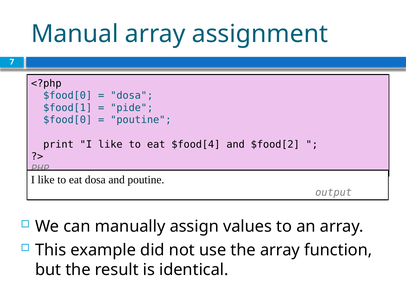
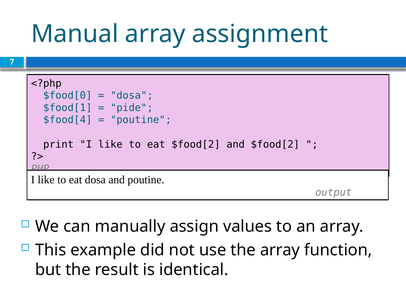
$food[0 at (68, 120): $food[0 -> $food[4
eat $food[4: $food[4 -> $food[2
